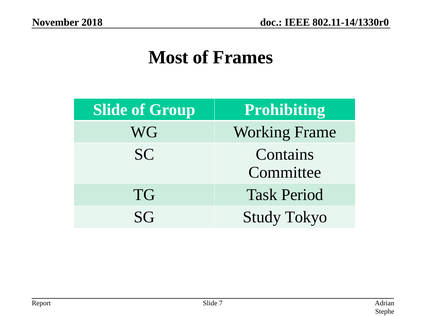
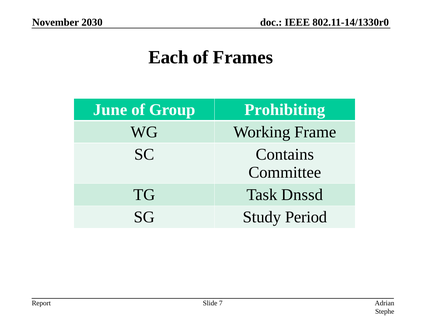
2018: 2018 -> 2030
Most: Most -> Each
Slide at (110, 110): Slide -> June
Period: Period -> Dnssd
Tokyo: Tokyo -> Period
